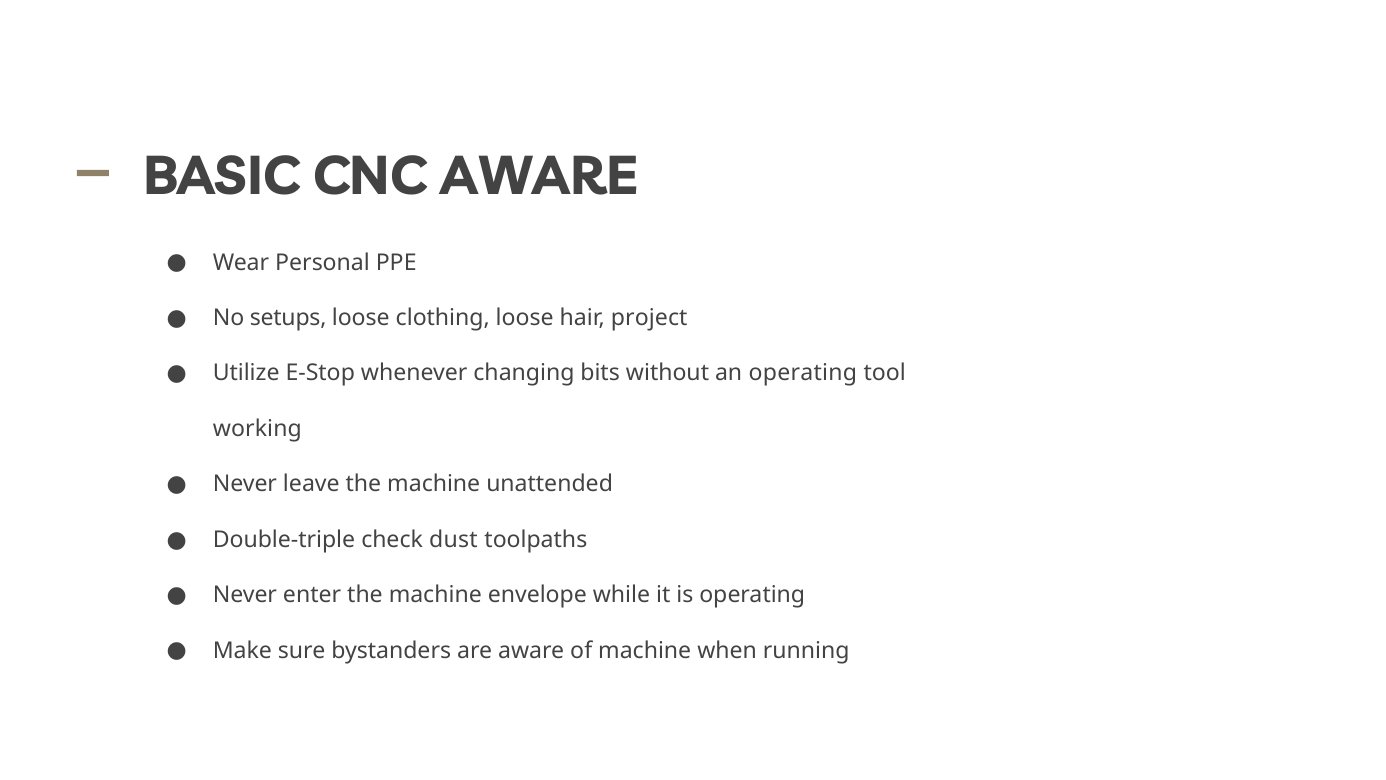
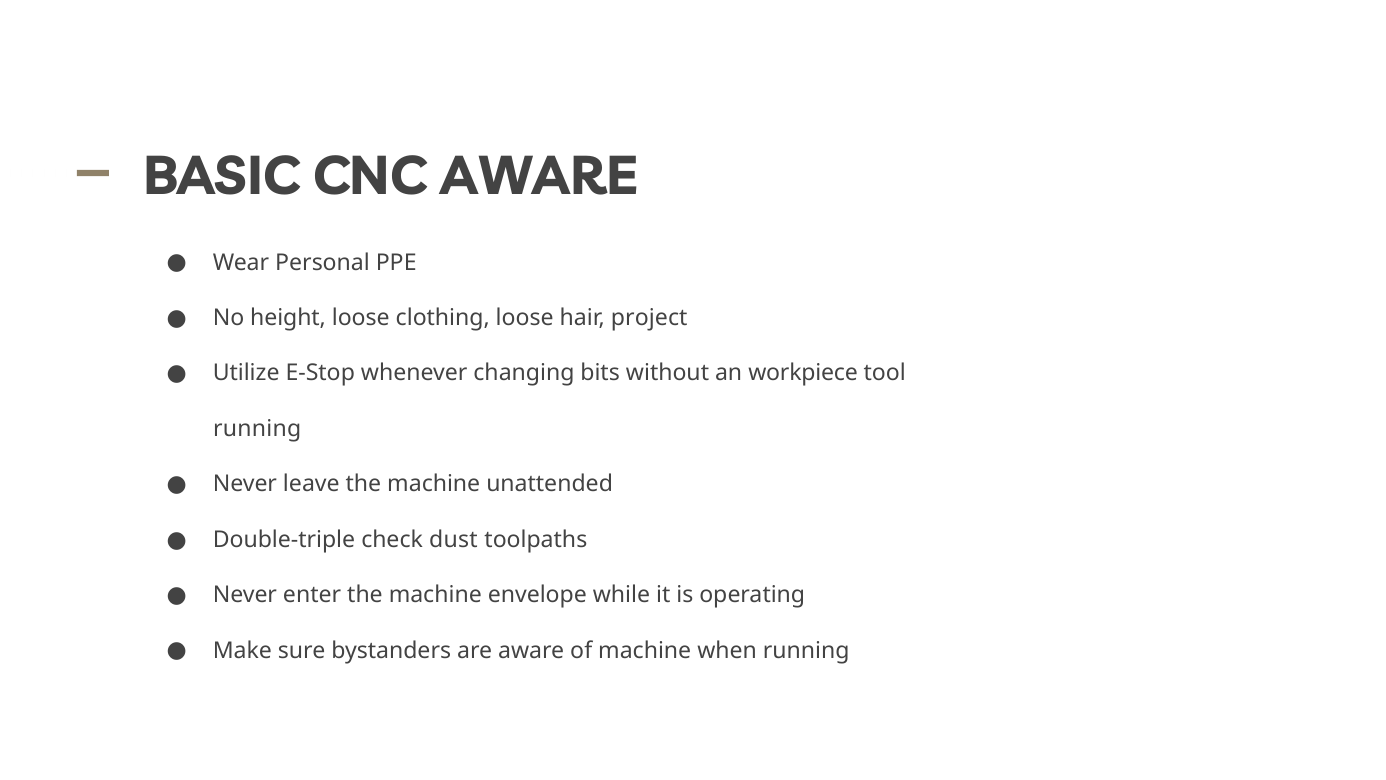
setups: setups -> height
an operating: operating -> workpiece
working at (257, 429): working -> running
